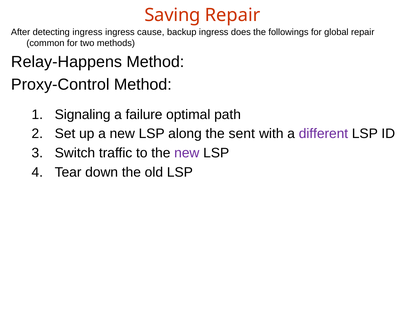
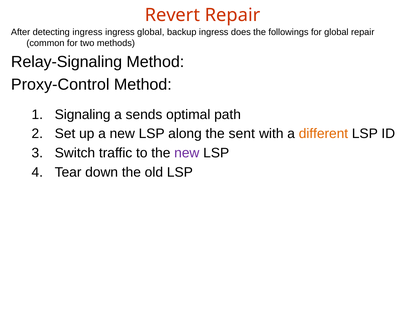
Saving: Saving -> Revert
ingress cause: cause -> global
Relay-Happens: Relay-Happens -> Relay-Signaling
failure: failure -> sends
different colour: purple -> orange
